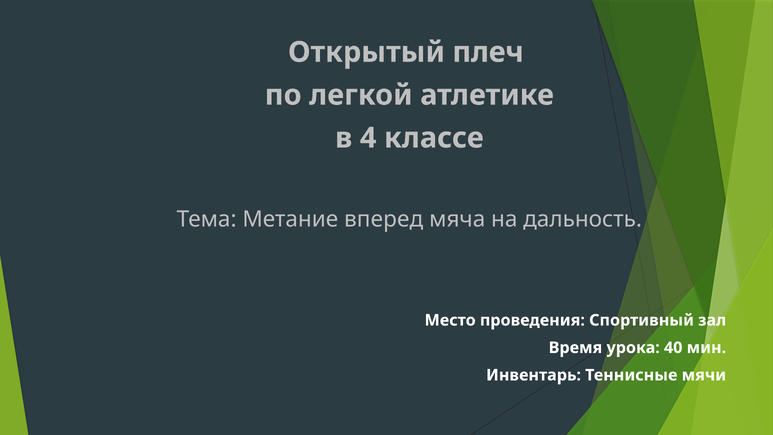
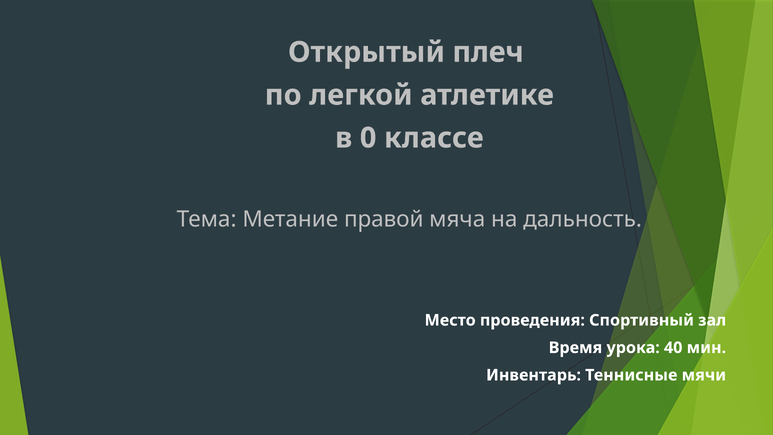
4: 4 -> 0
вперед: вперед -> правой
